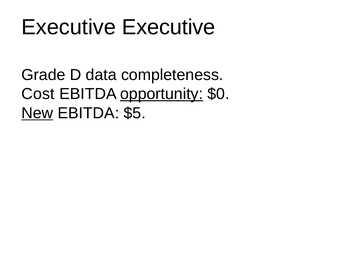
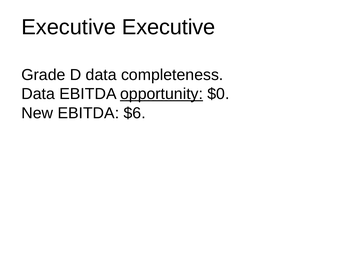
Cost at (38, 94): Cost -> Data
New underline: present -> none
$5: $5 -> $6
